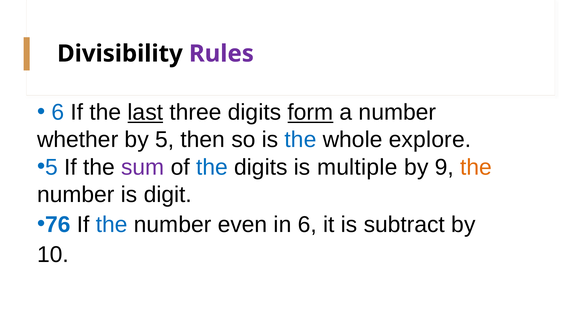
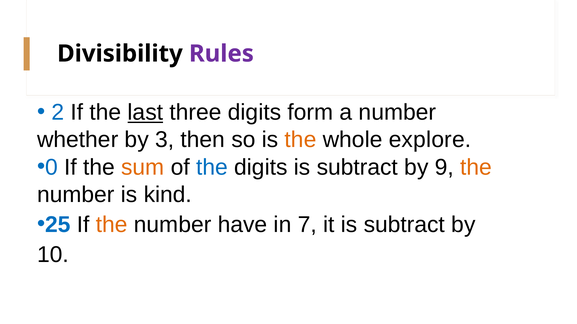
6 at (58, 113): 6 -> 2
form underline: present -> none
by 5: 5 -> 3
the at (301, 140) colour: blue -> orange
5 at (51, 167): 5 -> 0
sum colour: purple -> orange
digits is multiple: multiple -> subtract
digit: digit -> kind
76: 76 -> 25
the at (112, 225) colour: blue -> orange
even: even -> have
in 6: 6 -> 7
